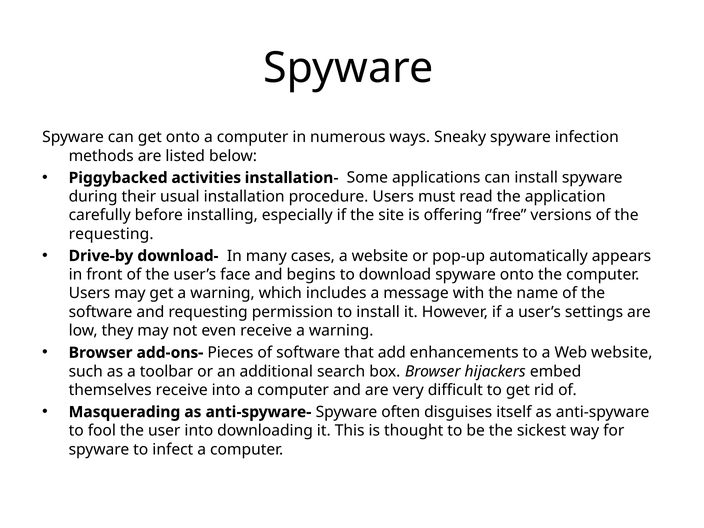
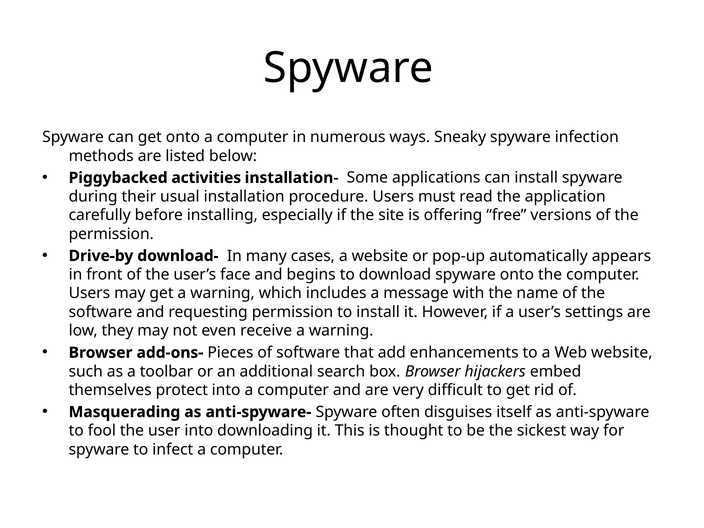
requesting at (111, 234): requesting -> permission
themselves receive: receive -> protect
